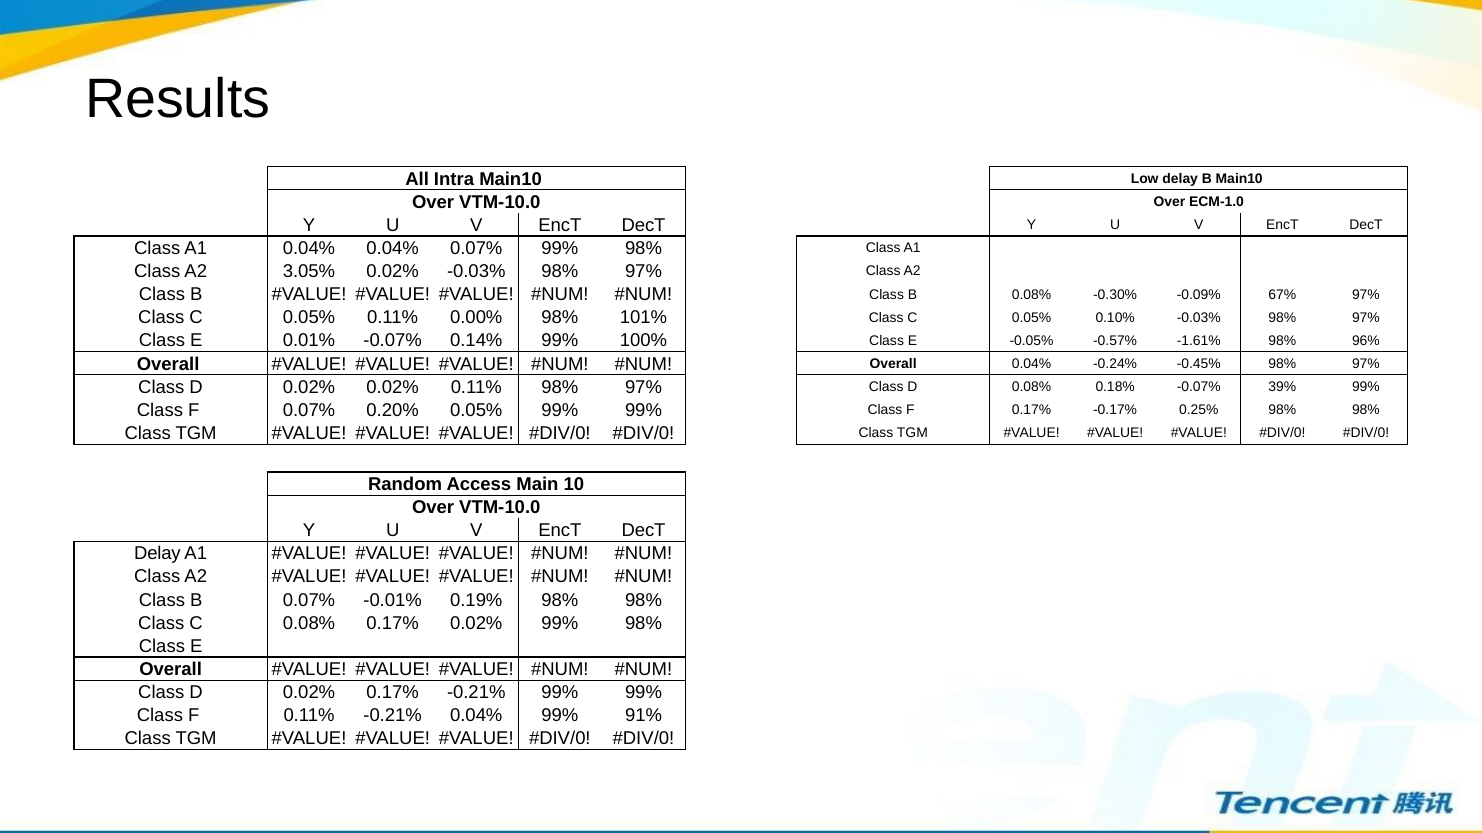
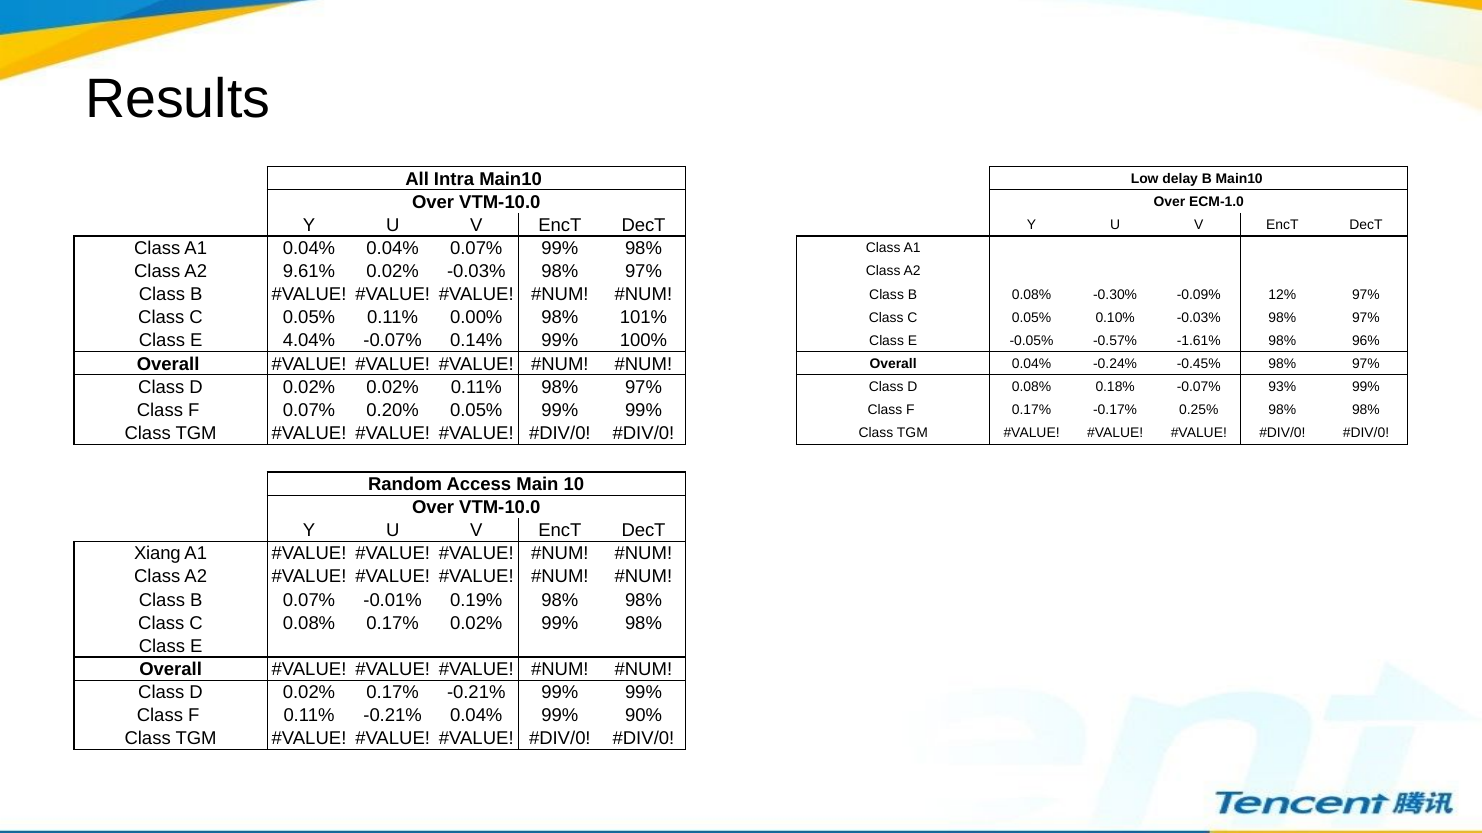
3.05%: 3.05% -> 9.61%
67%: 67% -> 12%
0.01%: 0.01% -> 4.04%
39%: 39% -> 93%
Delay at (157, 554): Delay -> Xiang
91%: 91% -> 90%
